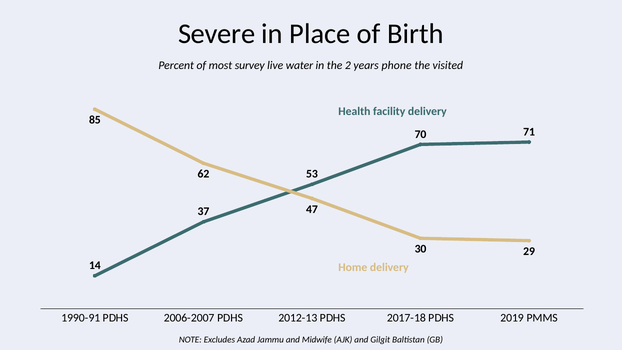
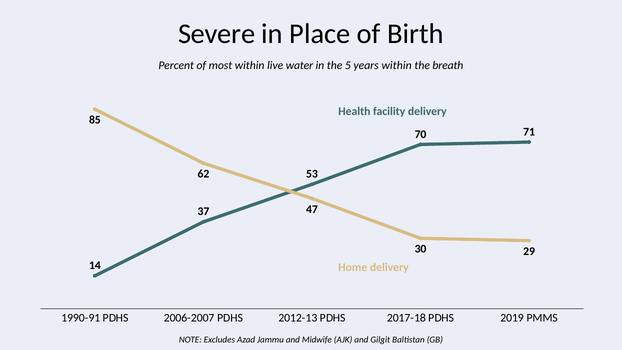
most survey: survey -> within
2: 2 -> 5
years phone: phone -> within
visited: visited -> breath
